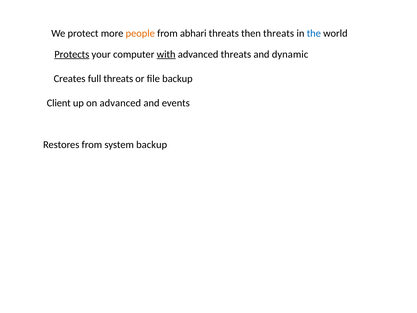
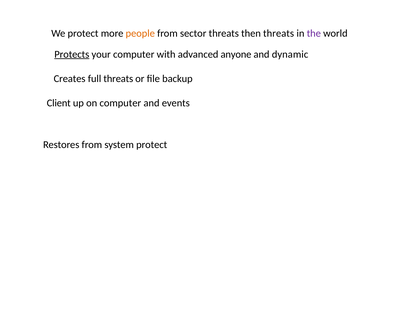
abhari: abhari -> sector
the colour: blue -> purple
with underline: present -> none
advanced threats: threats -> anyone
on advanced: advanced -> computer
system backup: backup -> protect
